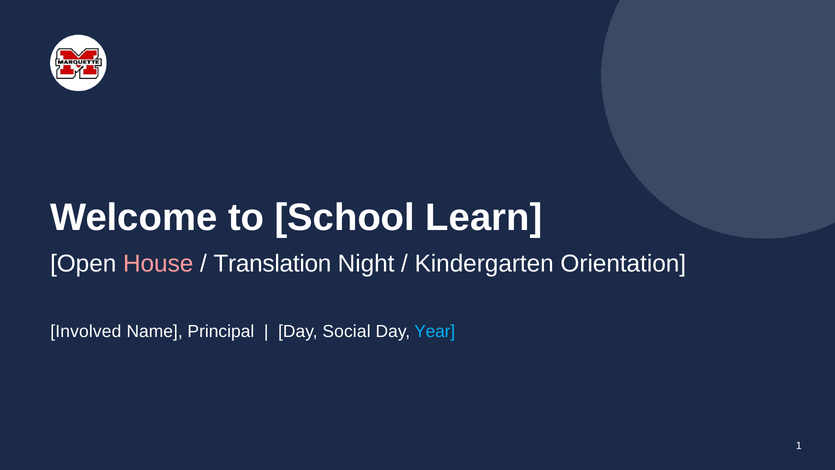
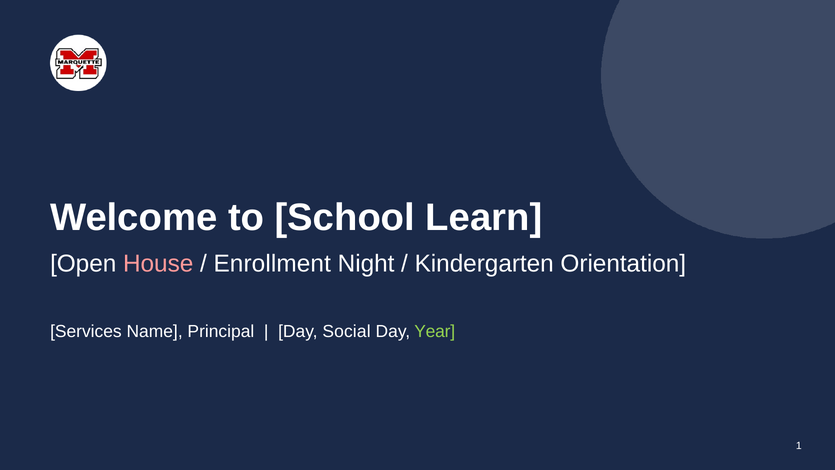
Translation: Translation -> Enrollment
Involved: Involved -> Services
Year colour: light blue -> light green
